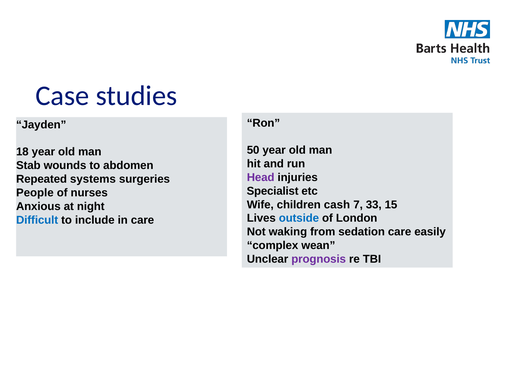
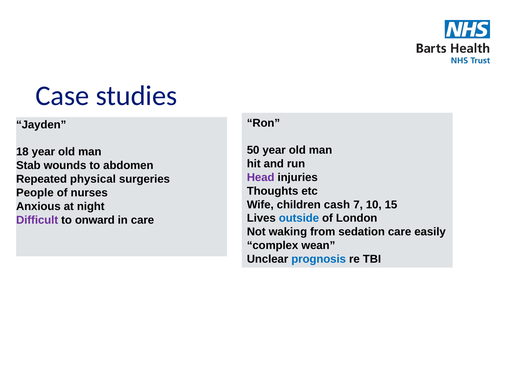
systems: systems -> physical
Specialist: Specialist -> Thoughts
33: 33 -> 10
Difficult colour: blue -> purple
include: include -> onward
prognosis colour: purple -> blue
